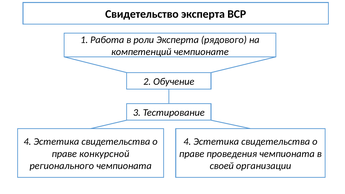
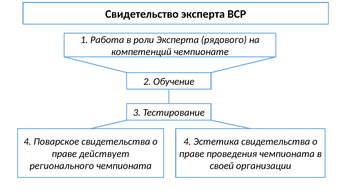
Эстетика at (56, 142): Эстетика -> Поварское
конкурсной: конкурсной -> действует
